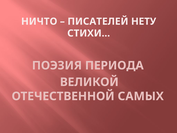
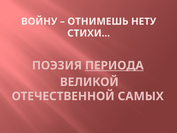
НИЧТО: НИЧТО -> ВОЙНУ
ПИСАТЕЛЕЙ: ПИСАТЕЛЕЙ -> ОТНИМЕШЬ
ПЕРИОДА underline: none -> present
